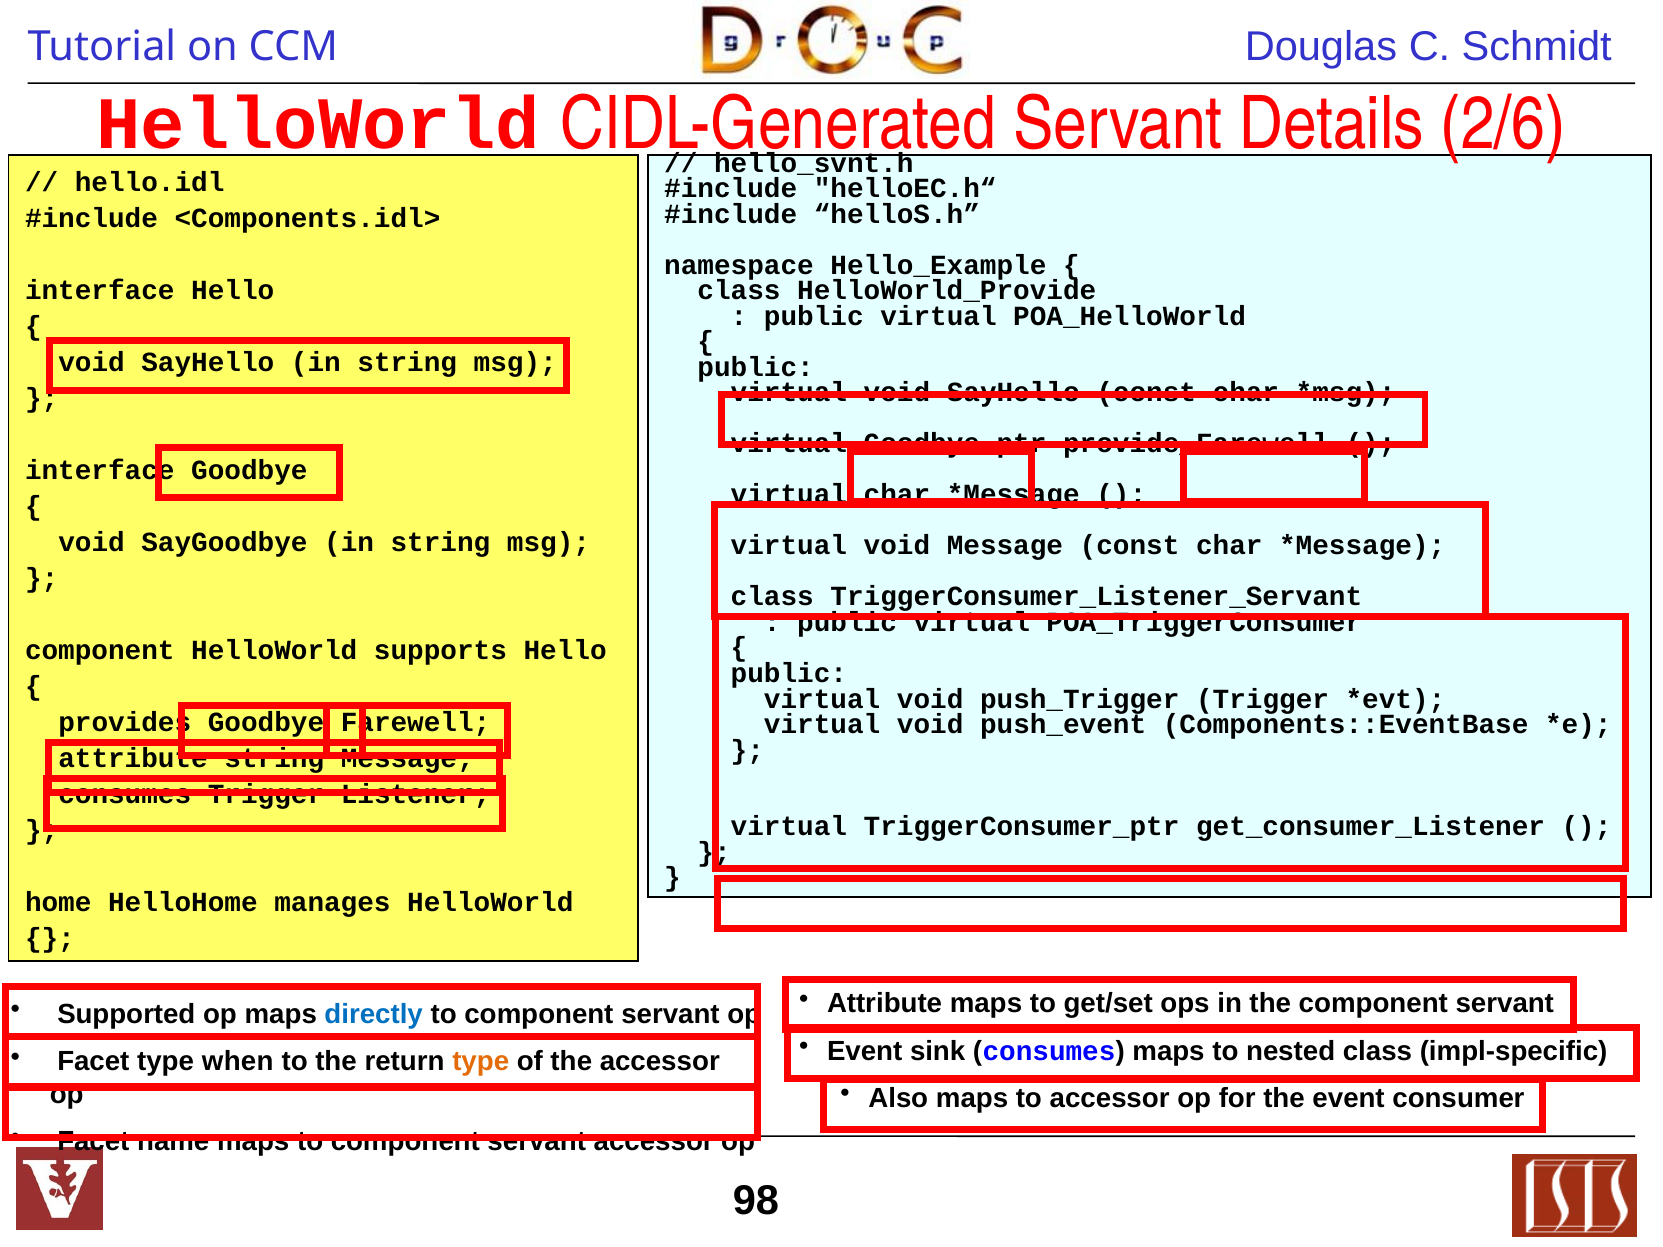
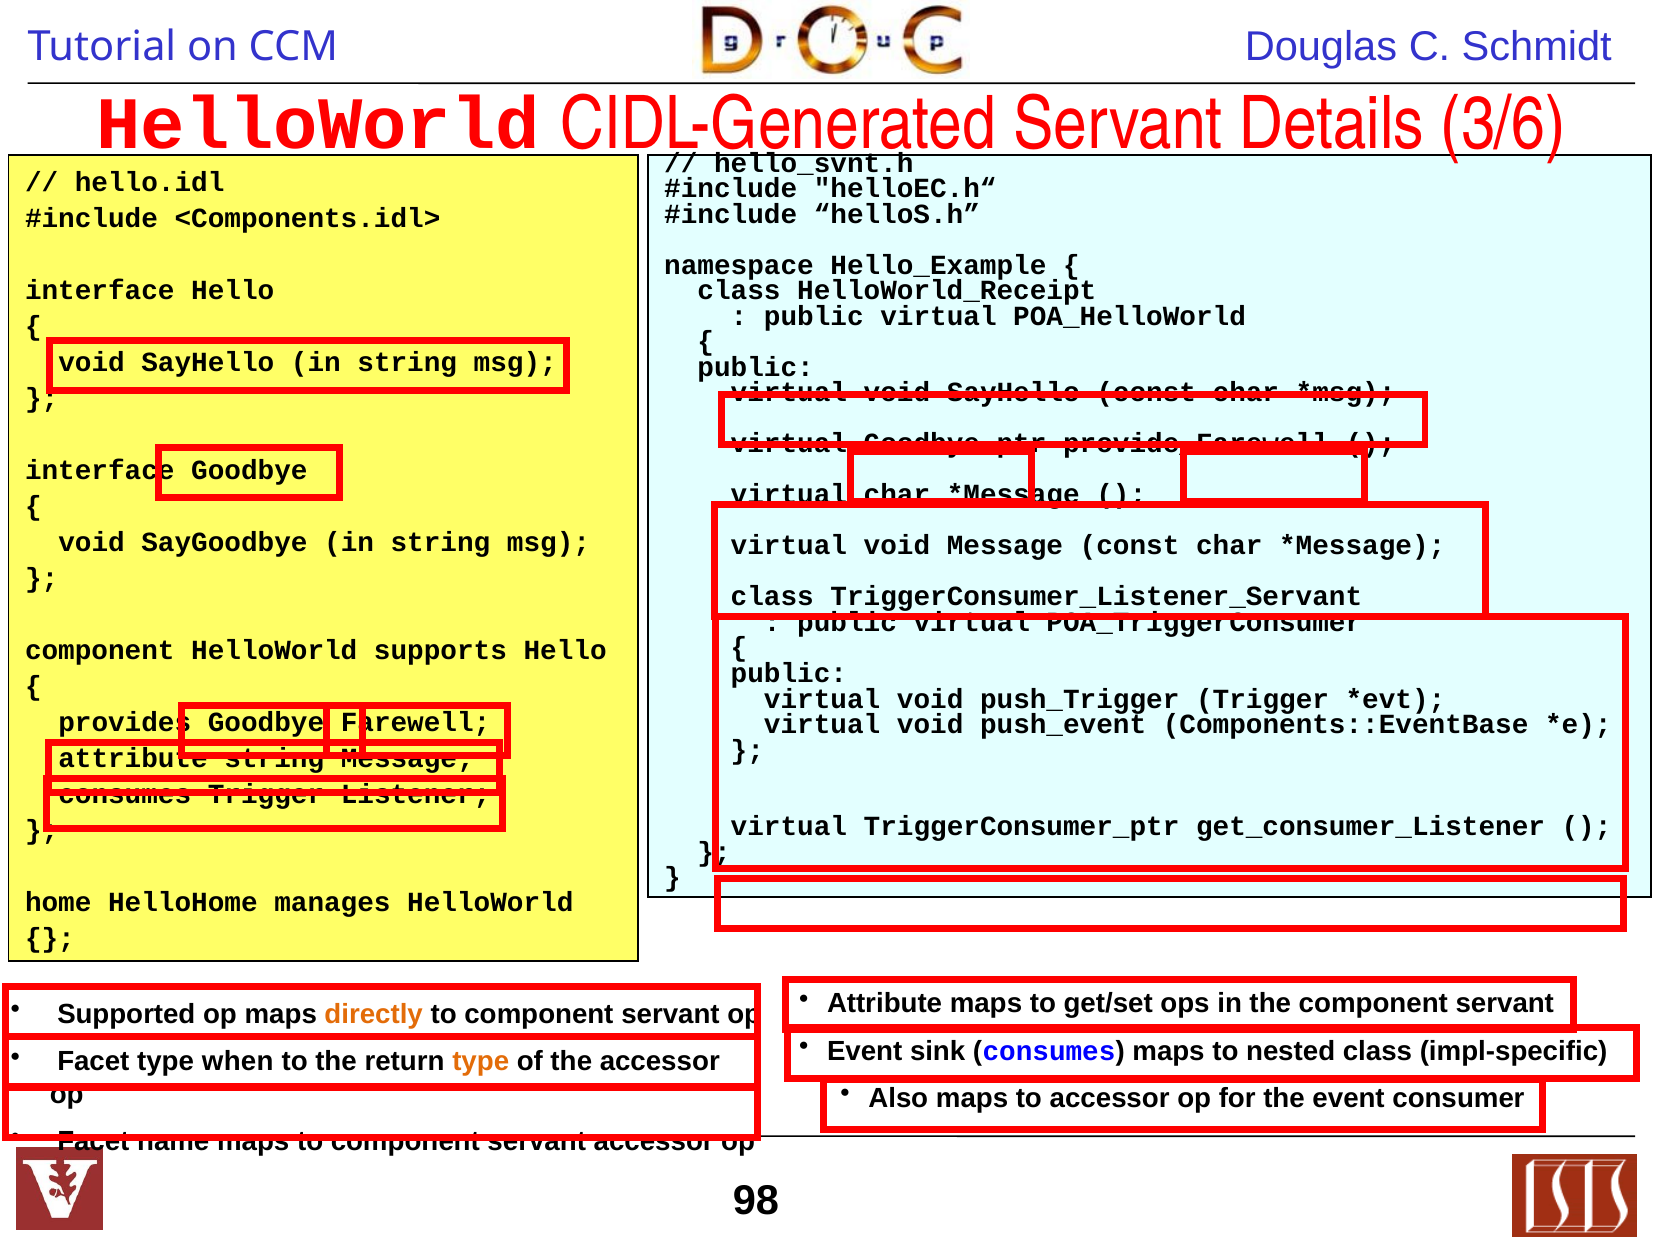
2/6: 2/6 -> 3/6
HelloWorld_Provide: HelloWorld_Provide -> HelloWorld_Receipt
directly colour: blue -> orange
